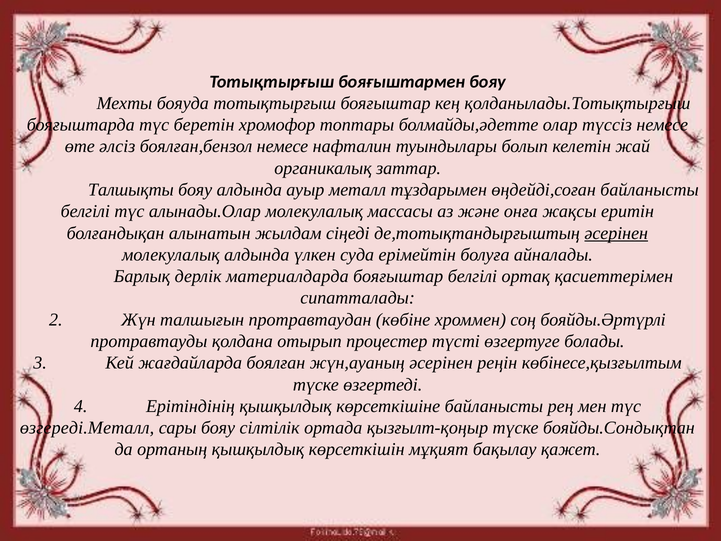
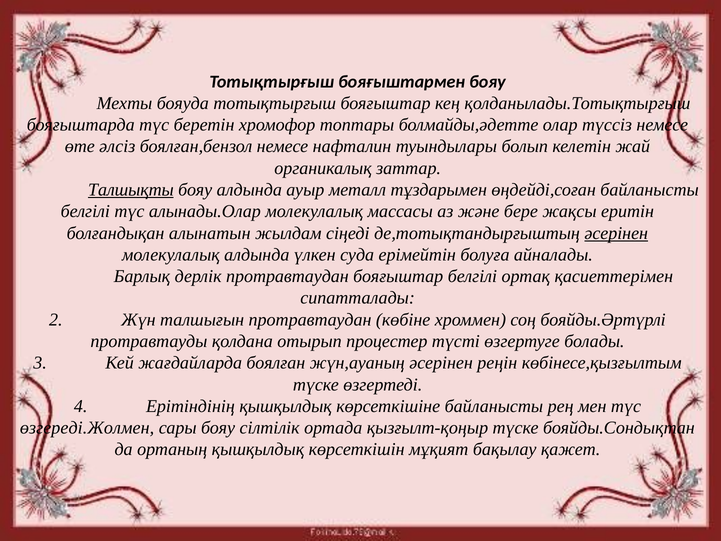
Талшықты underline: none -> present
онға: онға -> бере
дерлік материалдарда: материалдарда -> протравтаудан
өзгереді.Металл: өзгереді.Металл -> өзгереді.Жолмен
